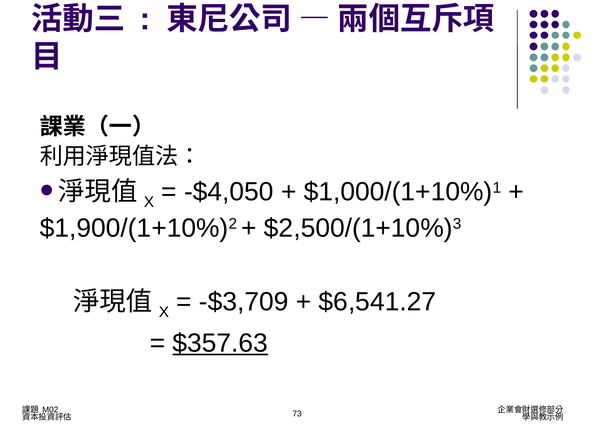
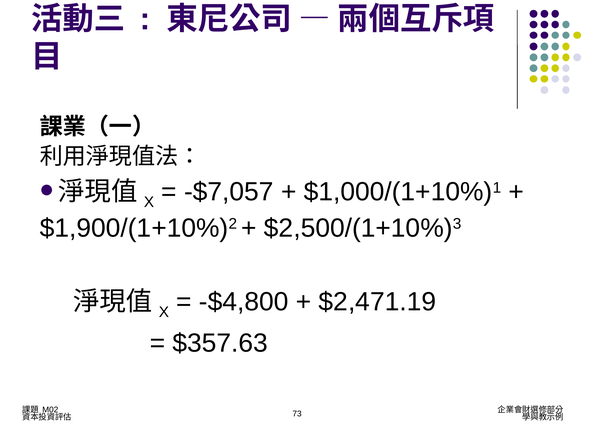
-$4,050: -$4,050 -> -$7,057
-$3,709: -$3,709 -> -$4,800
$6,541.27: $6,541.27 -> $2,471.19
$357.63 underline: present -> none
